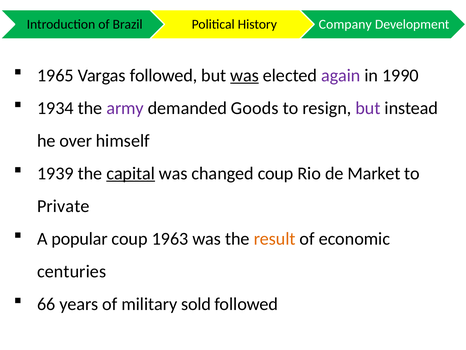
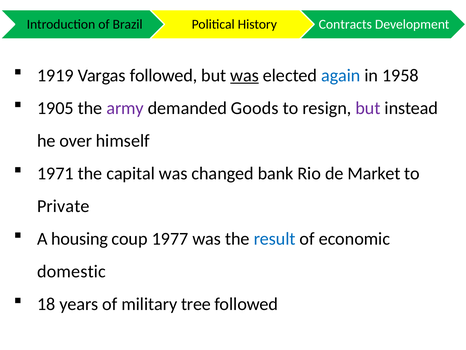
Company: Company -> Contracts
1965: 1965 -> 1919
again colour: purple -> blue
1990: 1990 -> 1958
1934: 1934 -> 1905
1939: 1939 -> 1971
capital underline: present -> none
changed coup: coup -> bank
popular: popular -> housing
1963: 1963 -> 1977
result colour: orange -> blue
centuries: centuries -> domestic
66: 66 -> 18
sold: sold -> tree
